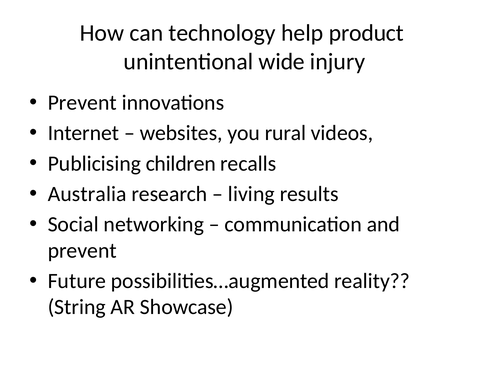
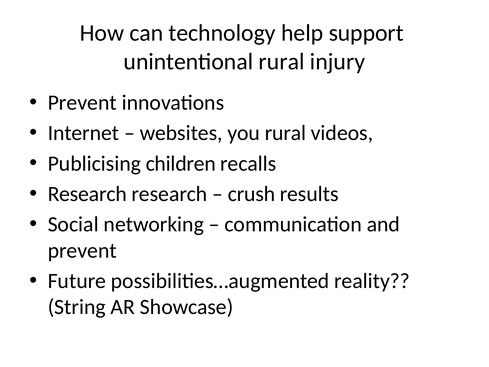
product: product -> support
unintentional wide: wide -> rural
Australia at (87, 194): Australia -> Research
living: living -> crush
